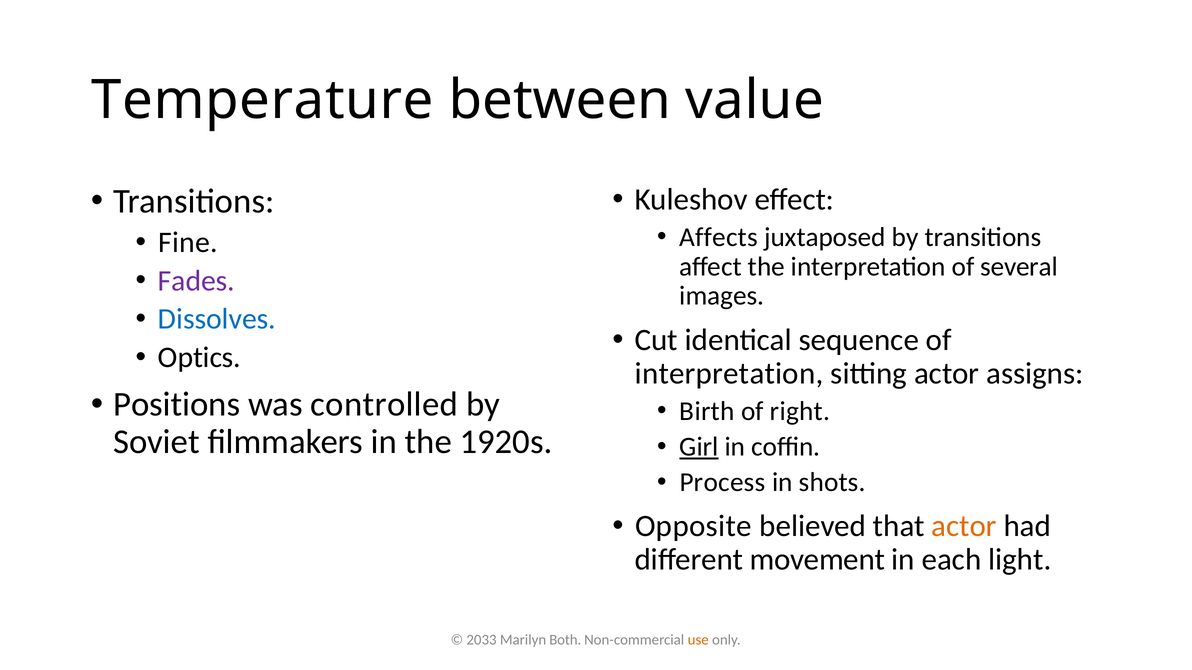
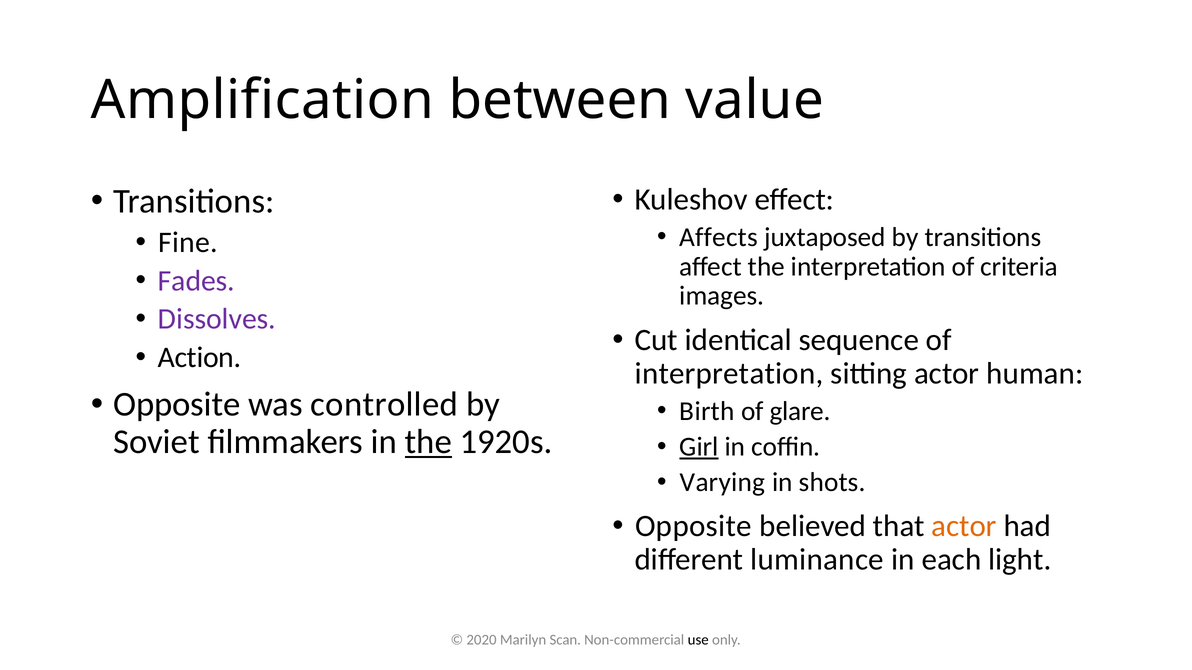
Temperature: Temperature -> Amplification
several: several -> criteria
Dissolves colour: blue -> purple
Optics: Optics -> Action
assigns: assigns -> human
Positions at (177, 405): Positions -> Opposite
right: right -> glare
the at (428, 442) underline: none -> present
Process: Process -> Varying
movement: movement -> luminance
2033: 2033 -> 2020
Both: Both -> Scan
use colour: orange -> black
